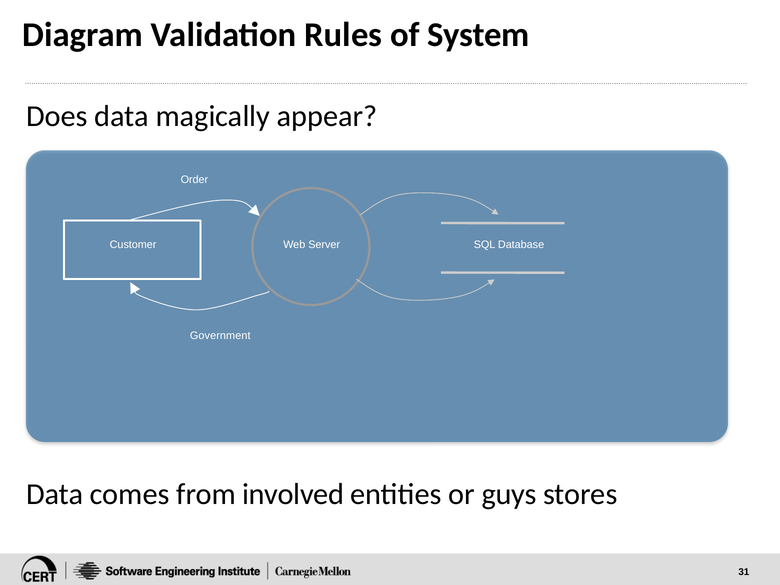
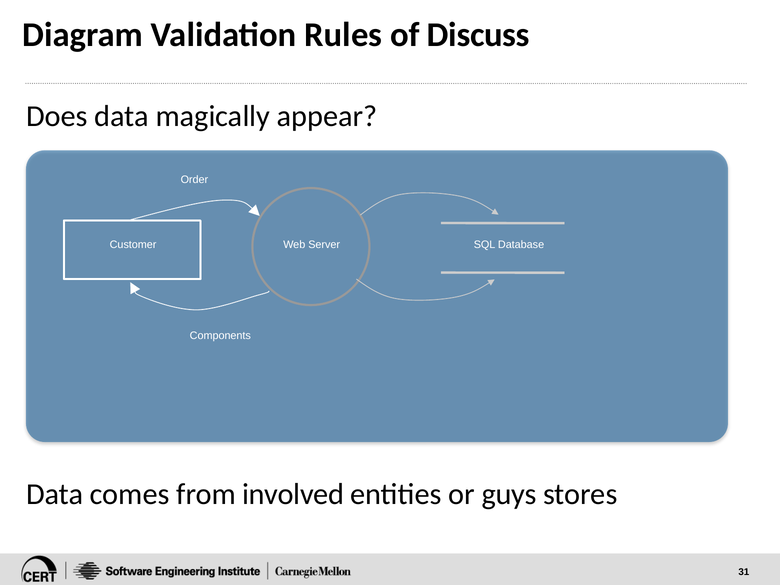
System: System -> Discuss
Government: Government -> Components
